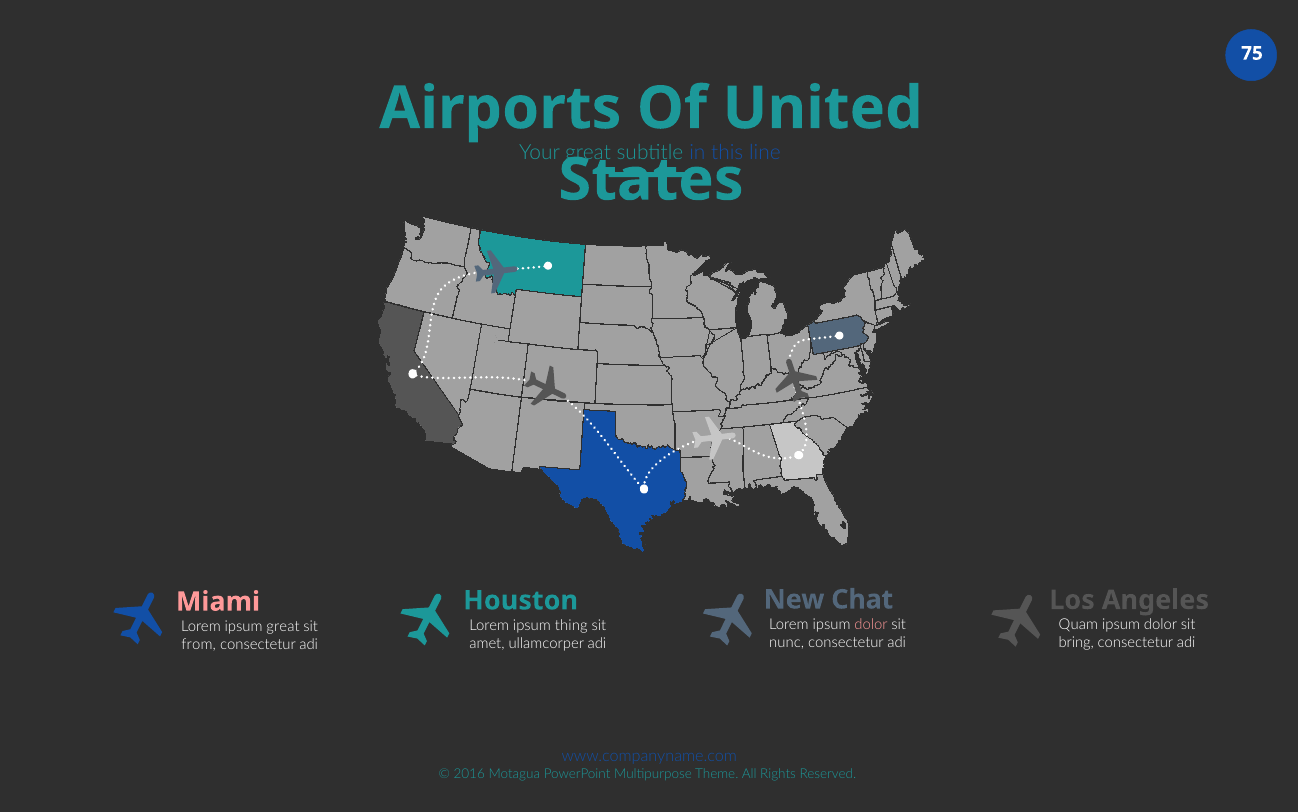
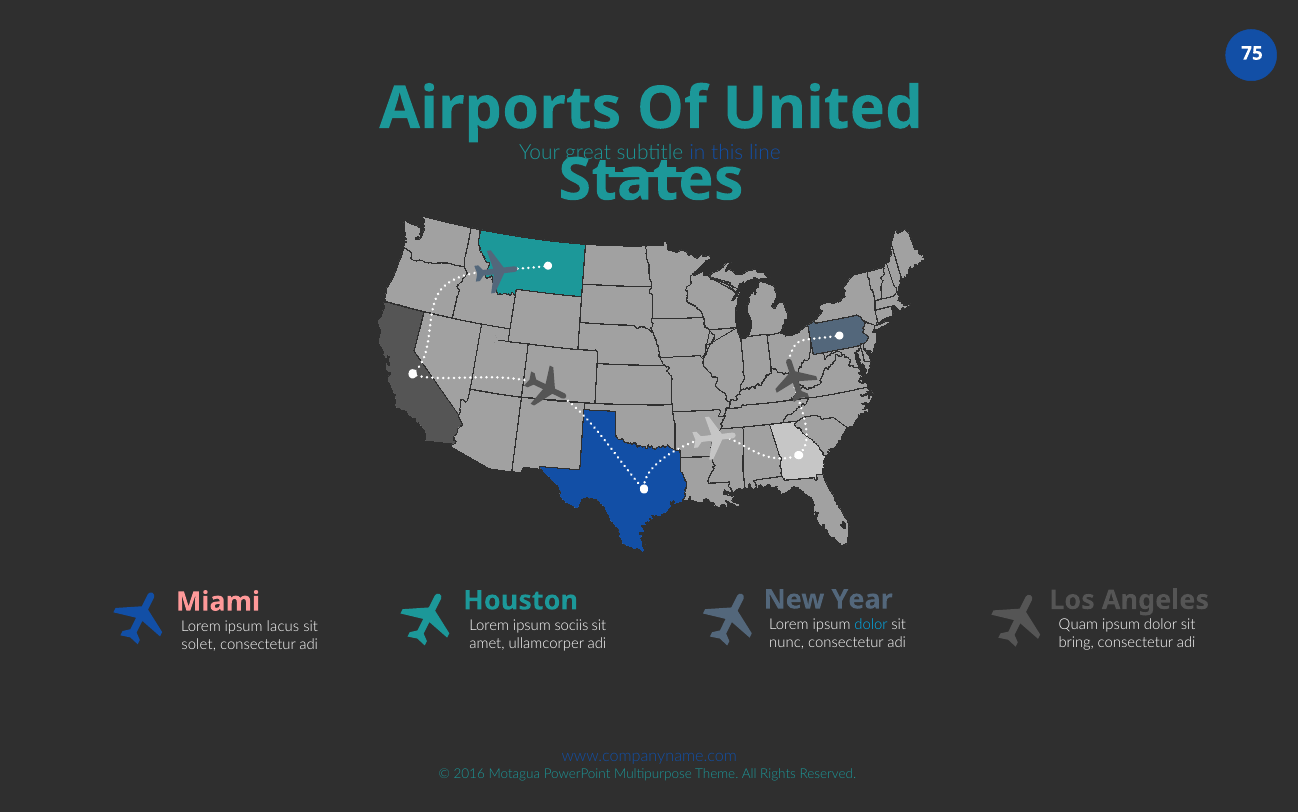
Chat: Chat -> Year
dolor at (871, 624) colour: pink -> light blue
thing: thing -> sociis
ipsum great: great -> lacus
from: from -> solet
